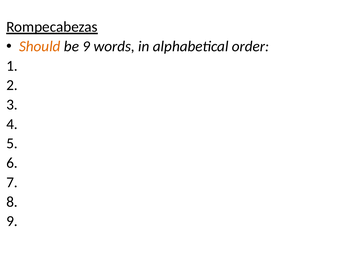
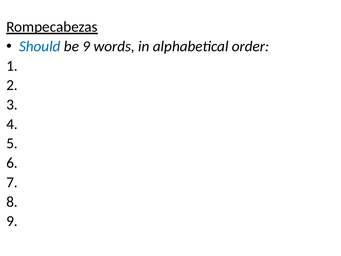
Should colour: orange -> blue
